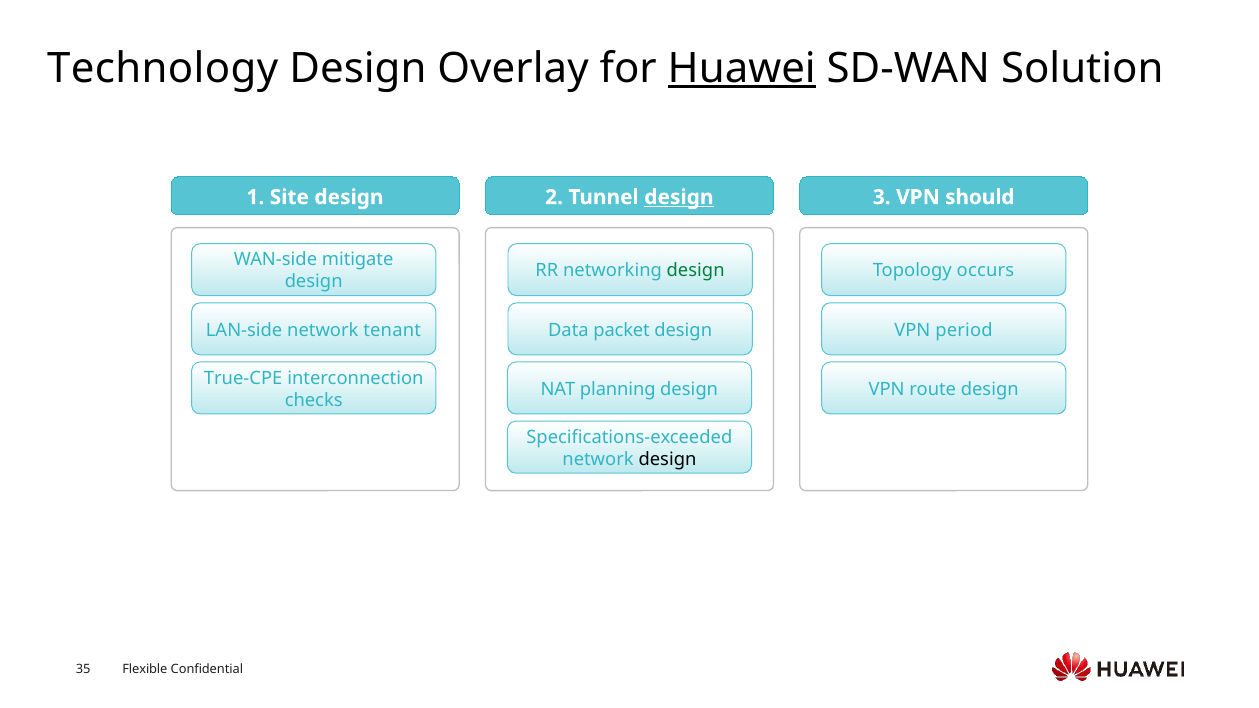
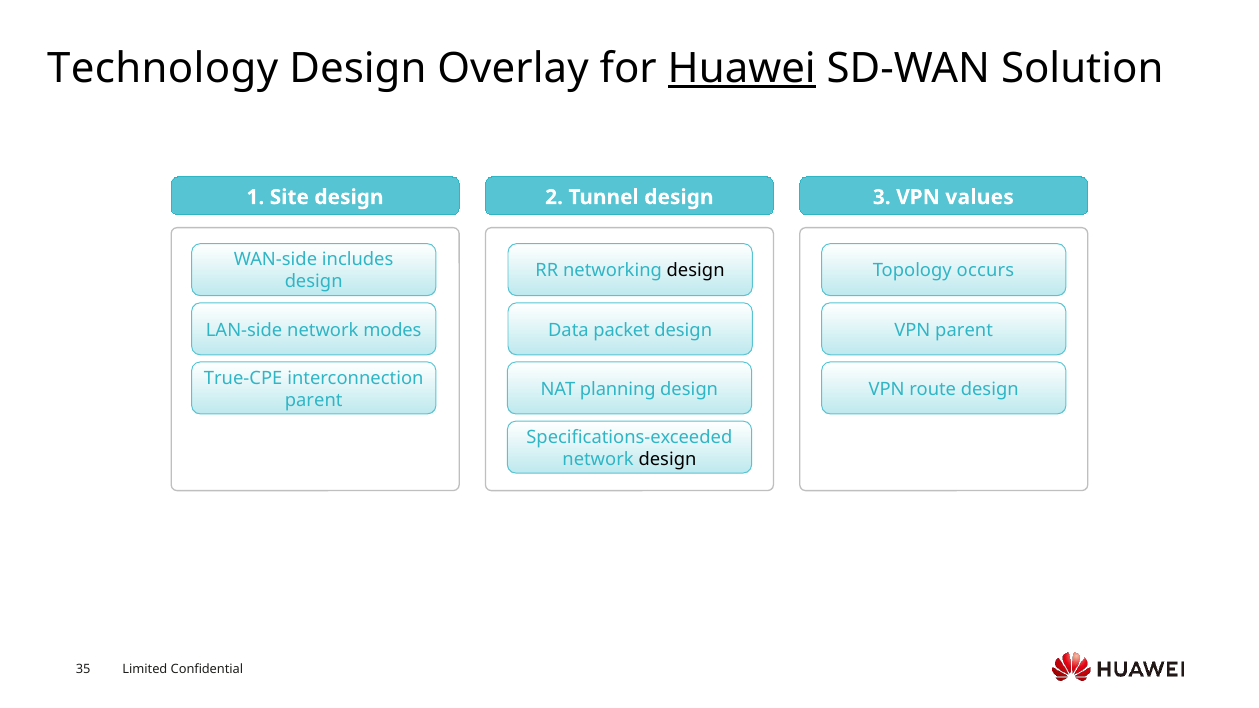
design at (679, 197) underline: present -> none
should: should -> values
mitigate: mitigate -> includes
design at (696, 271) colour: green -> black
tenant: tenant -> modes
VPN period: period -> parent
checks at (314, 400): checks -> parent
Flexible: Flexible -> Limited
